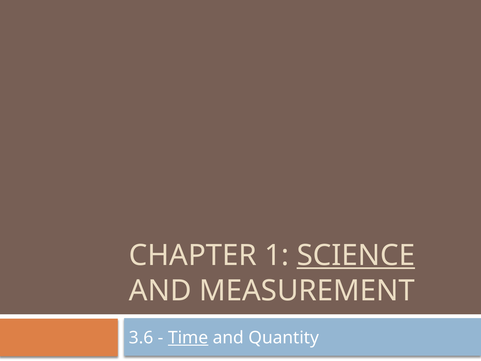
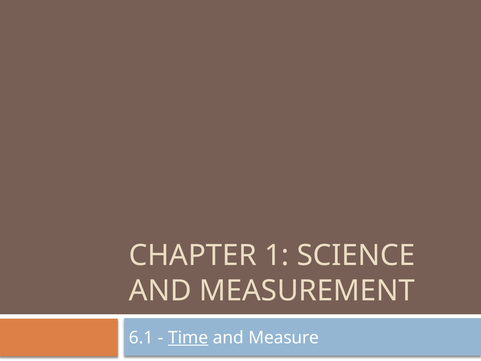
SCIENCE underline: present -> none
3.6: 3.6 -> 6.1
Quantity: Quantity -> Measure
